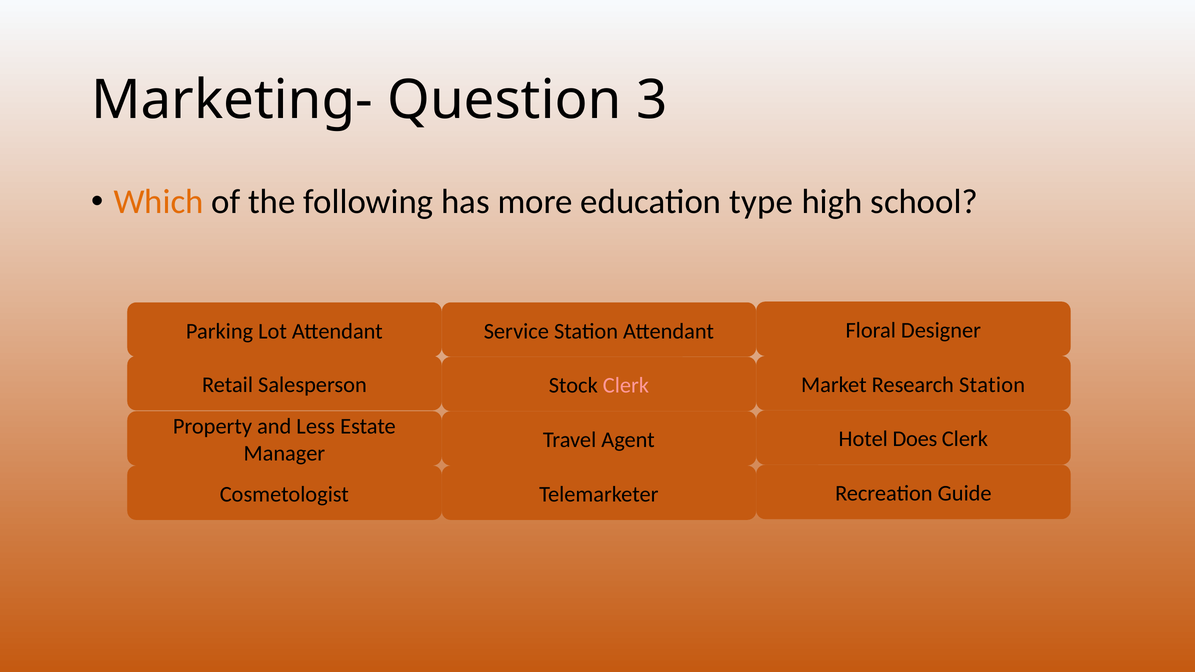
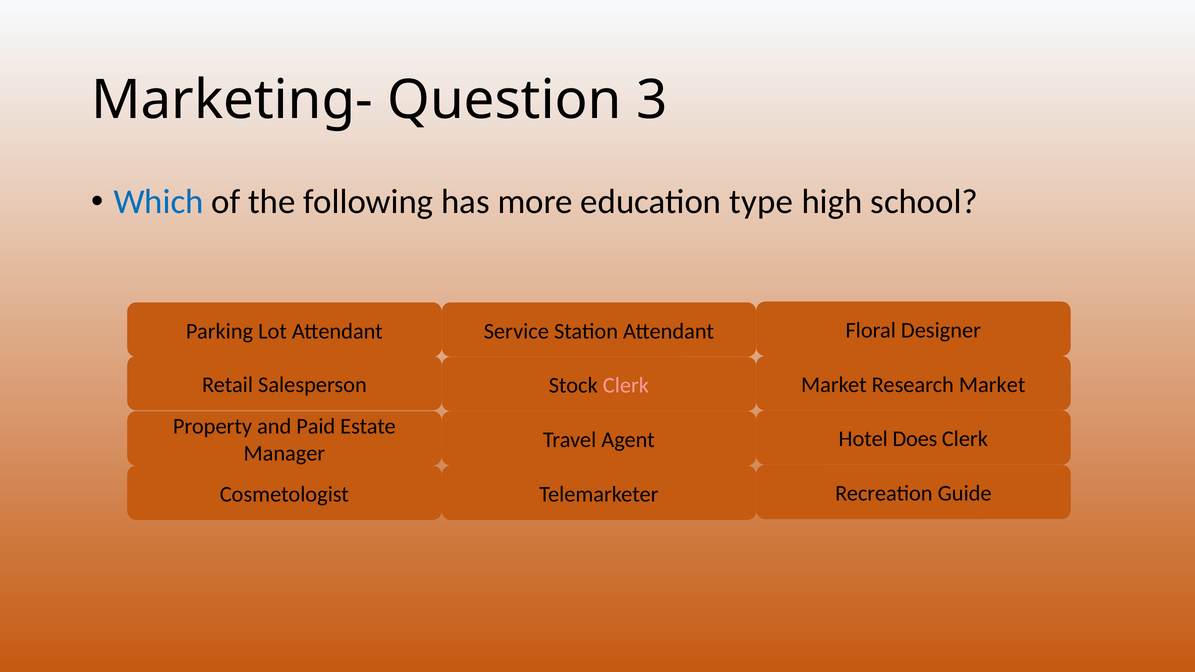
Which colour: orange -> blue
Research Station: Station -> Market
Less: Less -> Paid
